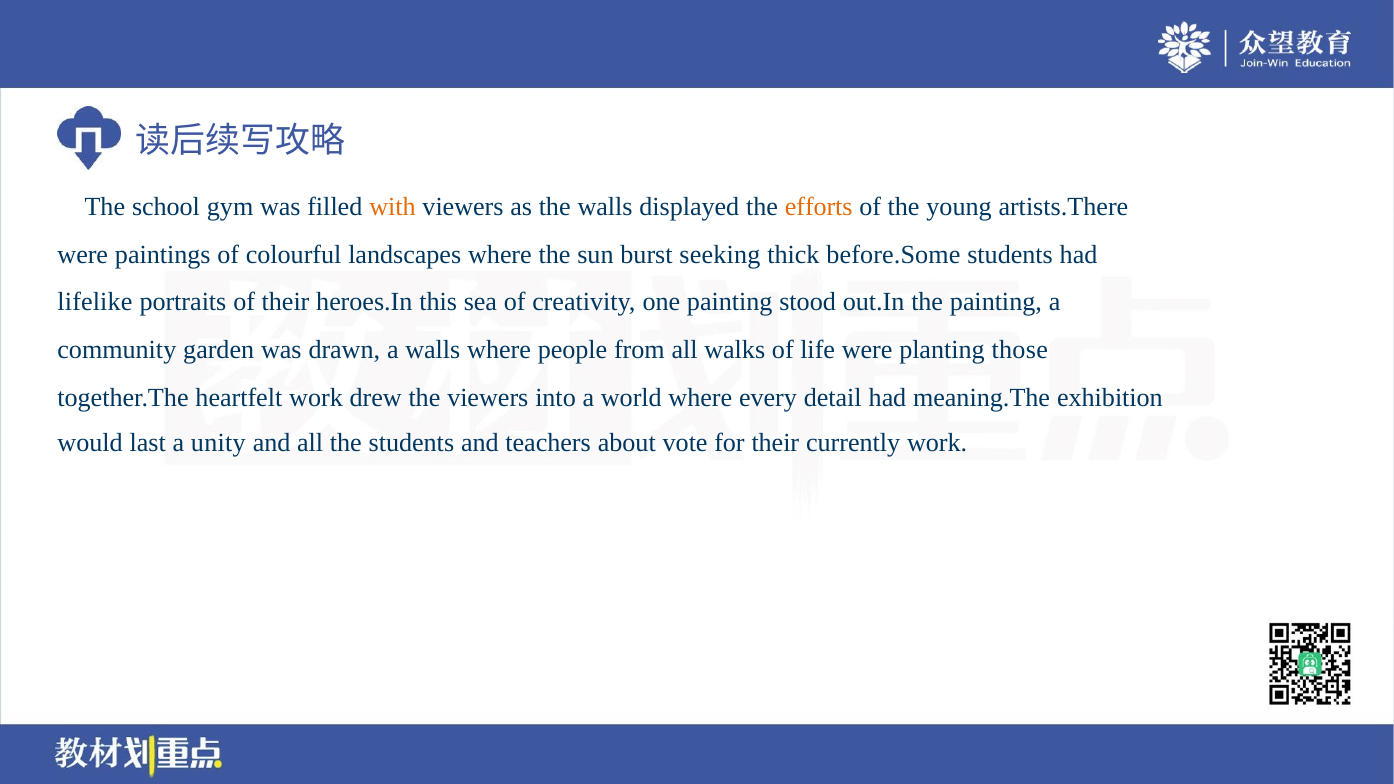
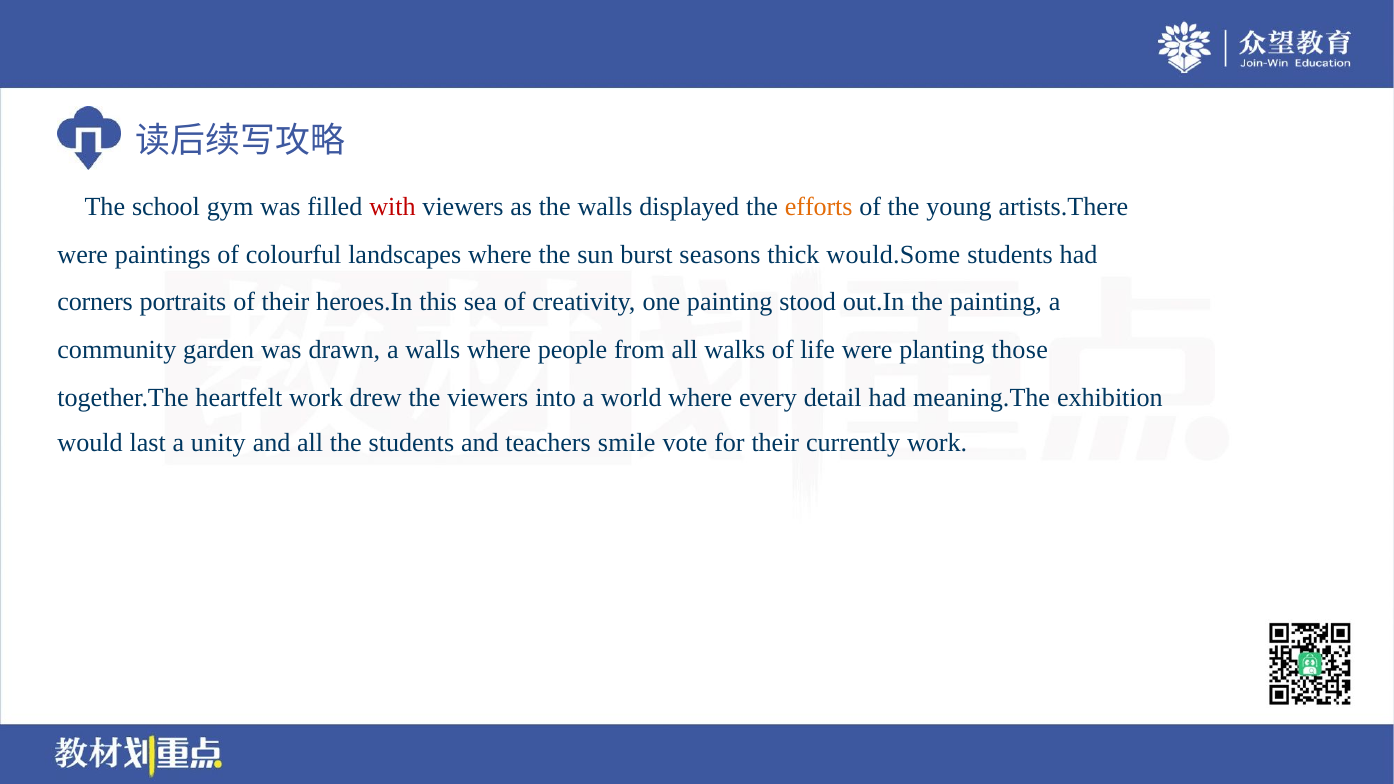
with colour: orange -> red
seeking: seeking -> seasons
before.Some: before.Some -> would.Some
lifelike: lifelike -> corners
about: about -> smile
